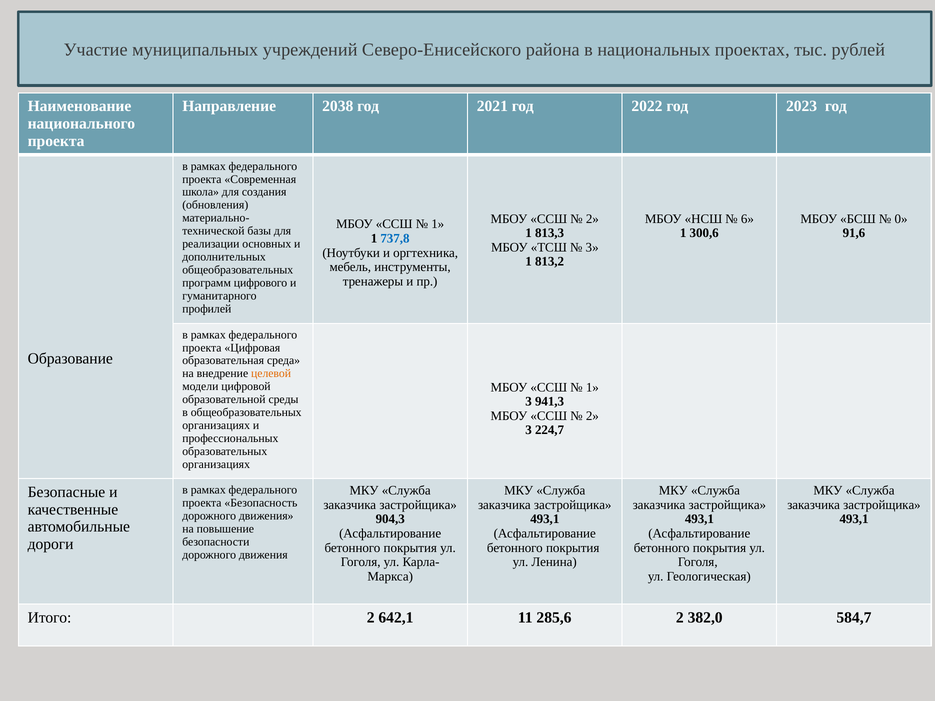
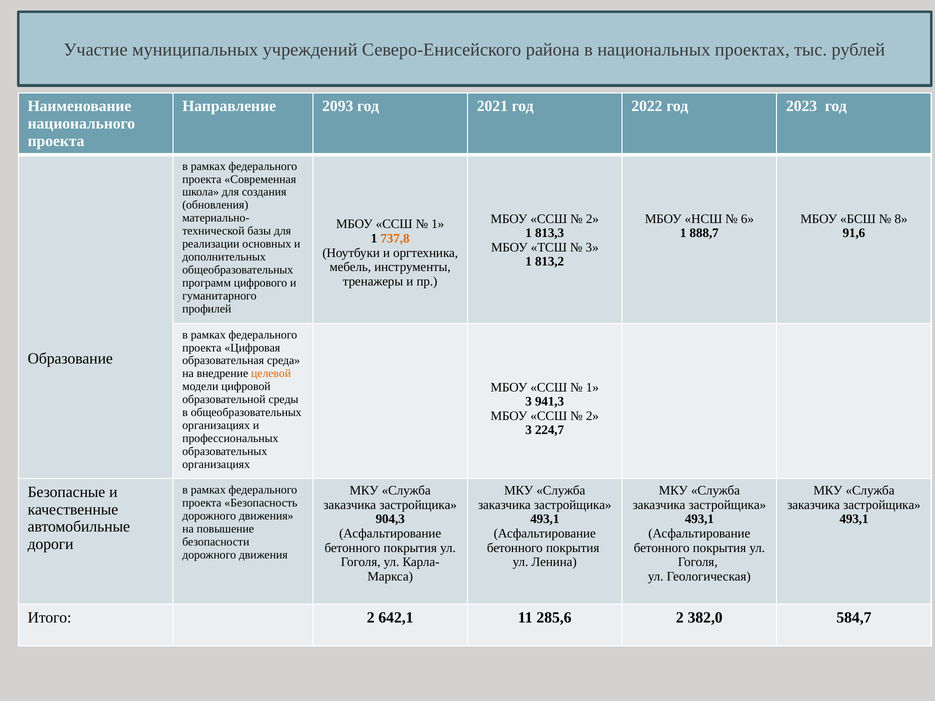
2038: 2038 -> 2093
0: 0 -> 8
300,6: 300,6 -> 888,7
737,8 colour: blue -> orange
